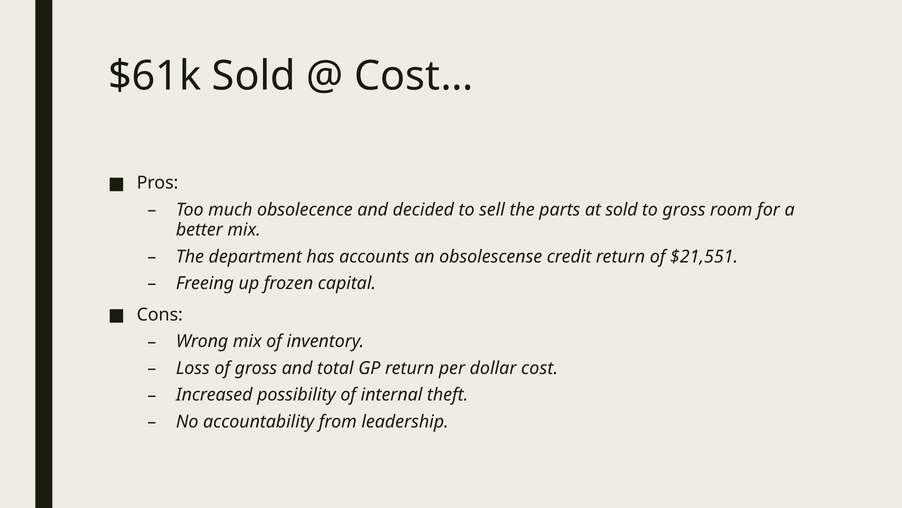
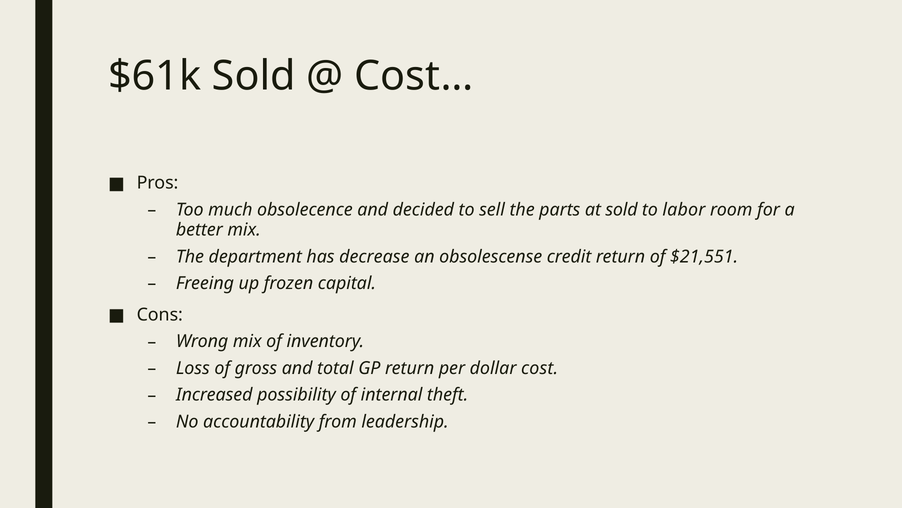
to gross: gross -> labor
accounts: accounts -> decrease
